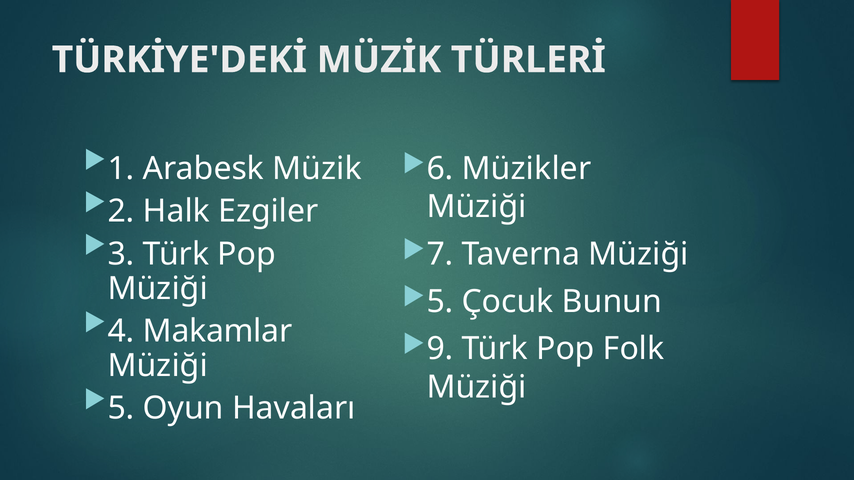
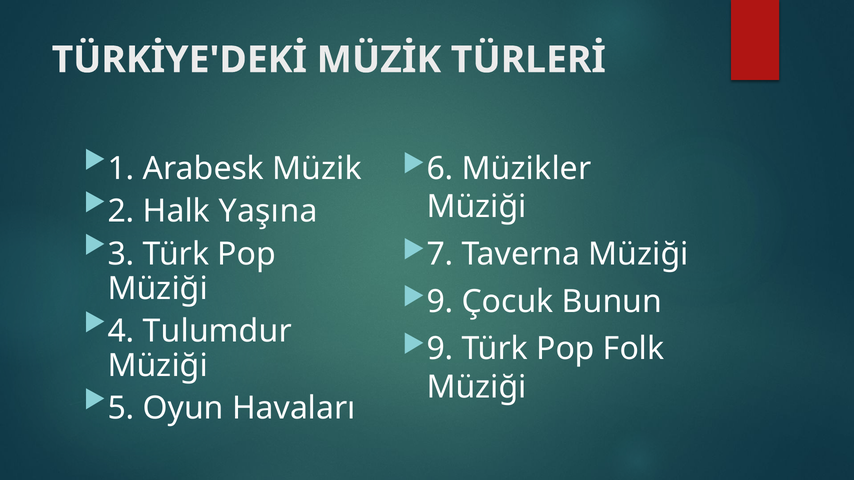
Ezgiler: Ezgiler -> Yaşına
5 at (440, 302): 5 -> 9
Makamlar: Makamlar -> Tulumdur
